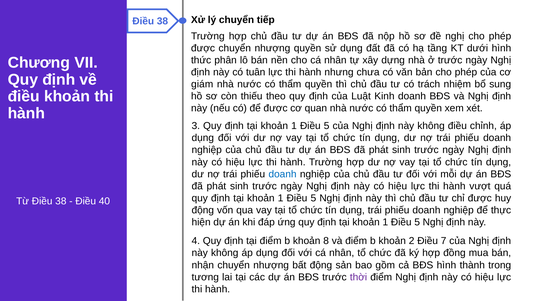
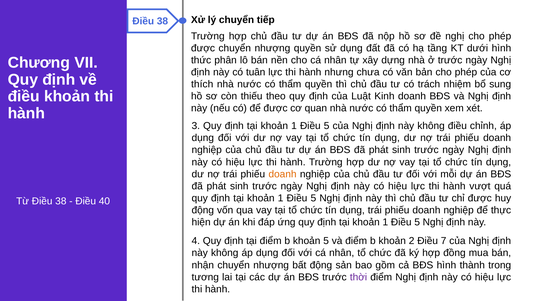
giám: giám -> thích
doanh at (283, 174) colour: blue -> orange
khoản 8: 8 -> 5
